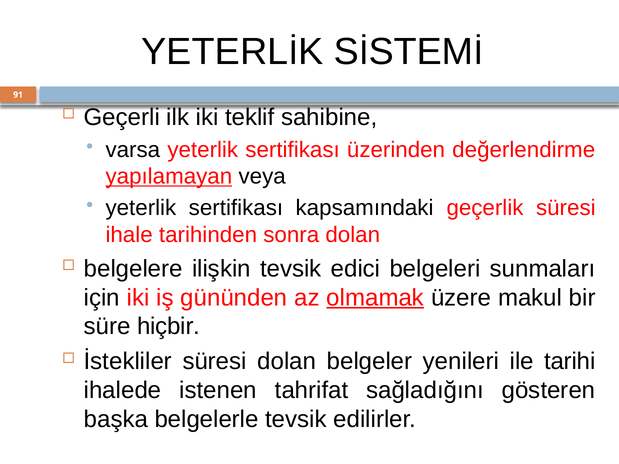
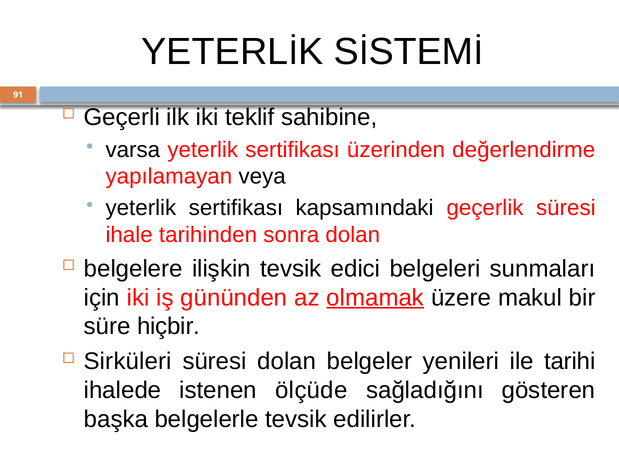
yapılamayan underline: present -> none
İstekliler: İstekliler -> Sirküleri
tahrifat: tahrifat -> ölçüde
